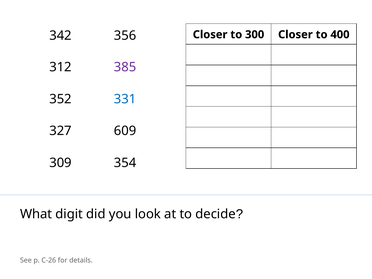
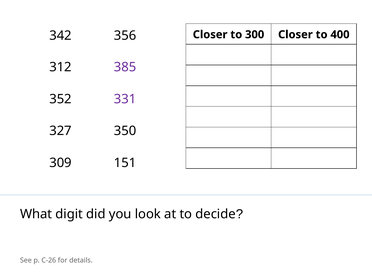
331 colour: blue -> purple
609: 609 -> 350
354: 354 -> 151
